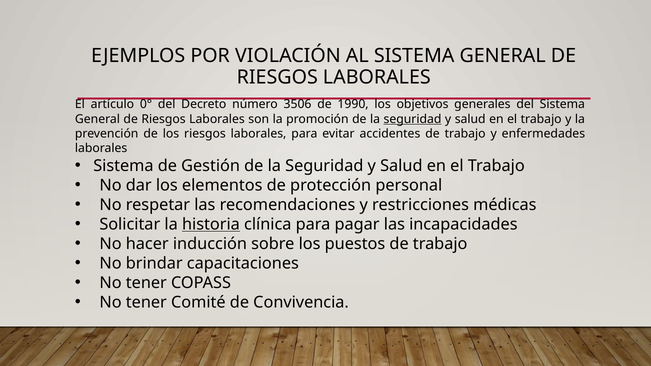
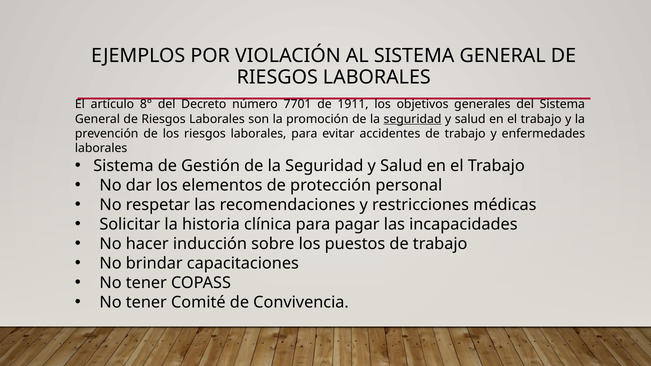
0°: 0° -> 8°
3506: 3506 -> 7701
1990: 1990 -> 1911
historia underline: present -> none
